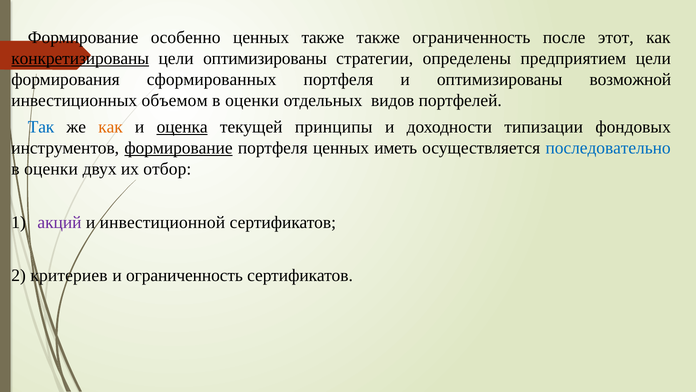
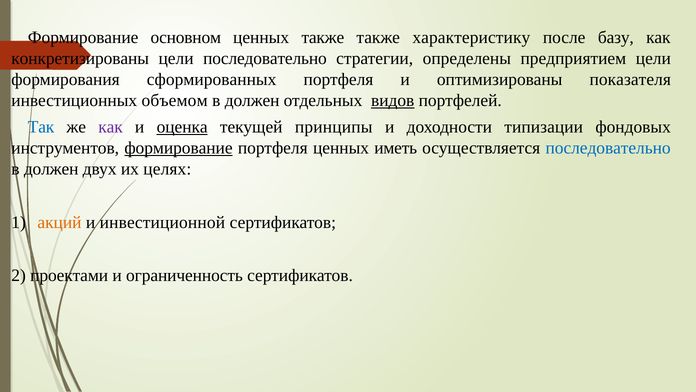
особенно: особенно -> основном
также ограниченность: ограниченность -> характеристику
этот: этот -> базу
конкретизированы underline: present -> none
цели оптимизированы: оптимизированы -> последовательно
возможной: возможной -> показателя
оценки at (252, 100): оценки -> должен
видов underline: none -> present
как at (111, 127) colour: orange -> purple
оценки at (51, 169): оценки -> должен
отбор: отбор -> целях
акций colour: purple -> orange
критериев: критериев -> проектами
